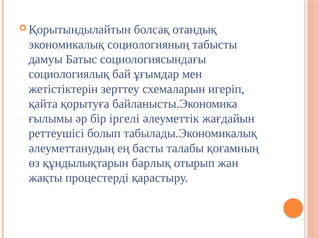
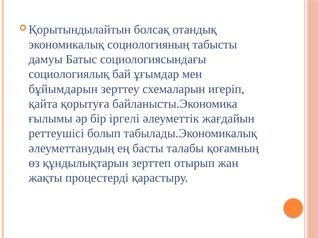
жетістіктерін: жетістіктерін -> бұйымдарын
барлық: барлық -> зерттеп
